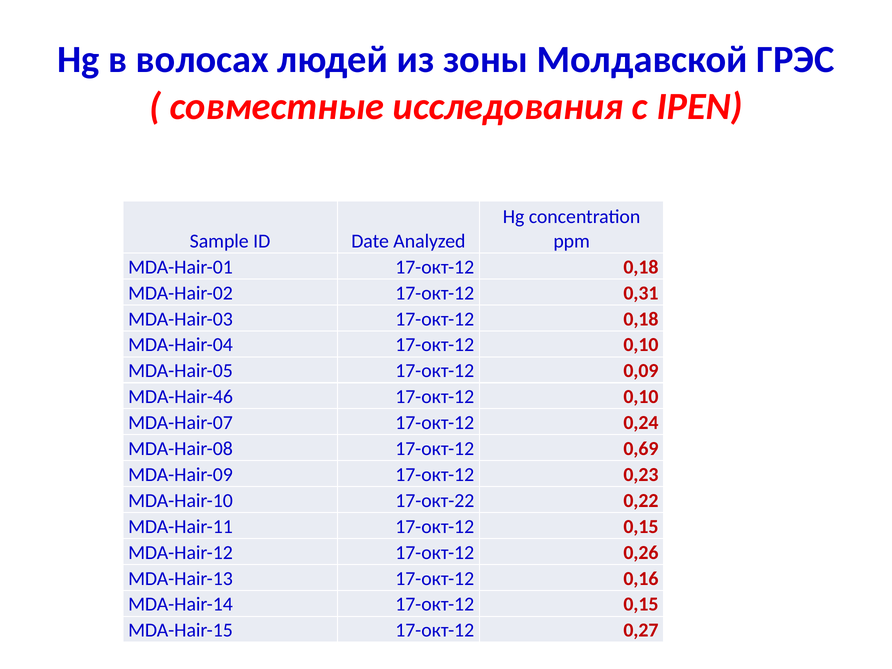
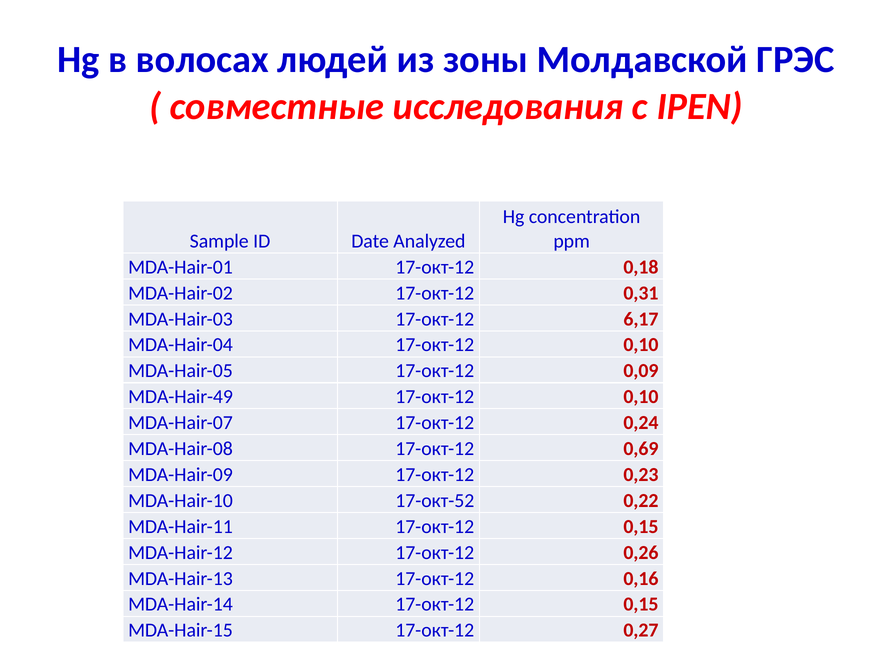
MDA-Hair-03 17-окт-12 0,18: 0,18 -> 6,17
MDA-Hair-46: MDA-Hair-46 -> MDA-Hair-49
17-окт-22: 17-окт-22 -> 17-окт-52
